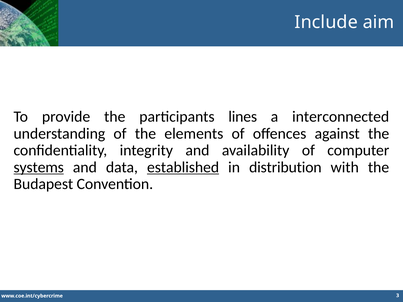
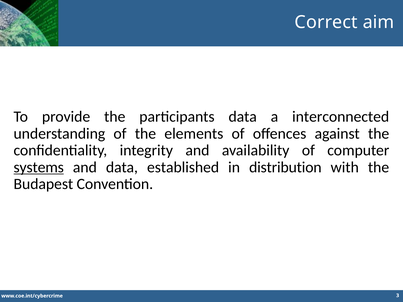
Include: Include -> Correct
participants lines: lines -> data
established underline: present -> none
